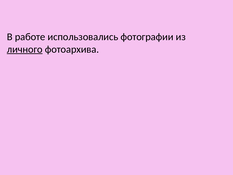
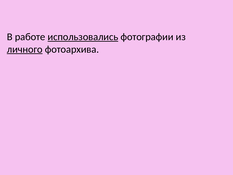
использовались underline: none -> present
